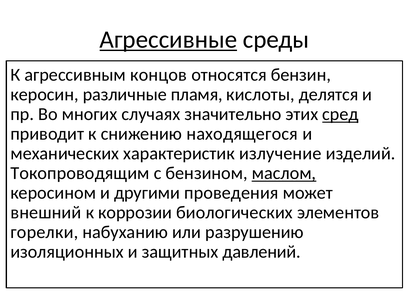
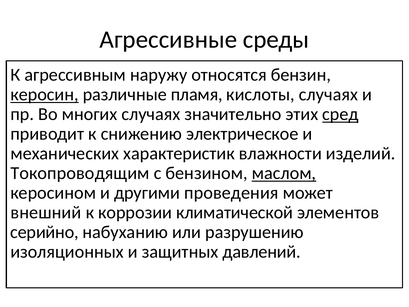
Агрессивные underline: present -> none
концов: концов -> наружу
керосин underline: none -> present
кислоты делятся: делятся -> случаях
находящегося: находящегося -> электрическое
излучение: излучение -> влажности
биологических: биологических -> климатической
горелки: горелки -> серийно
